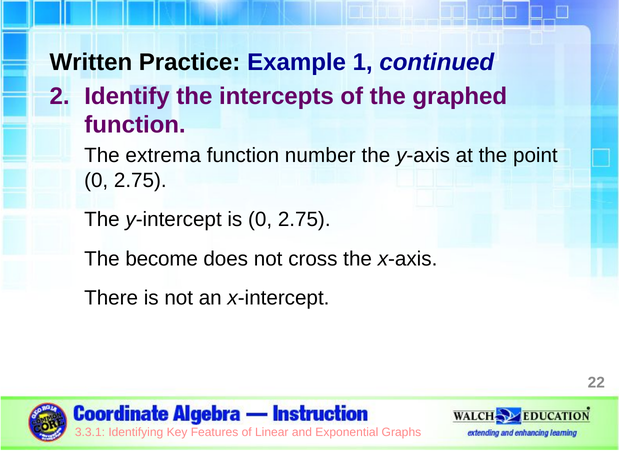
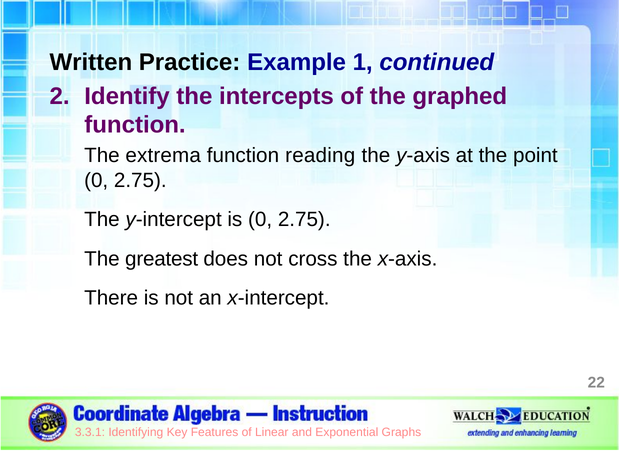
number: number -> reading
become: become -> greatest
